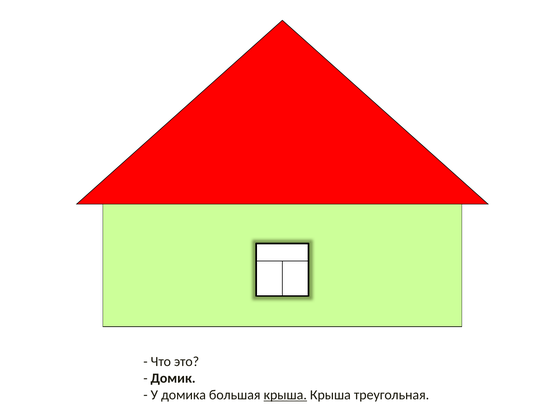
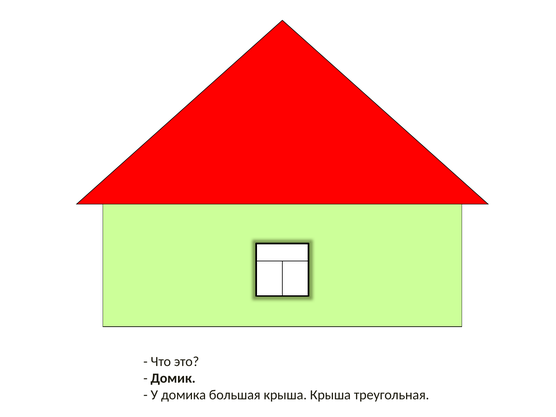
крыша at (285, 395) underline: present -> none
